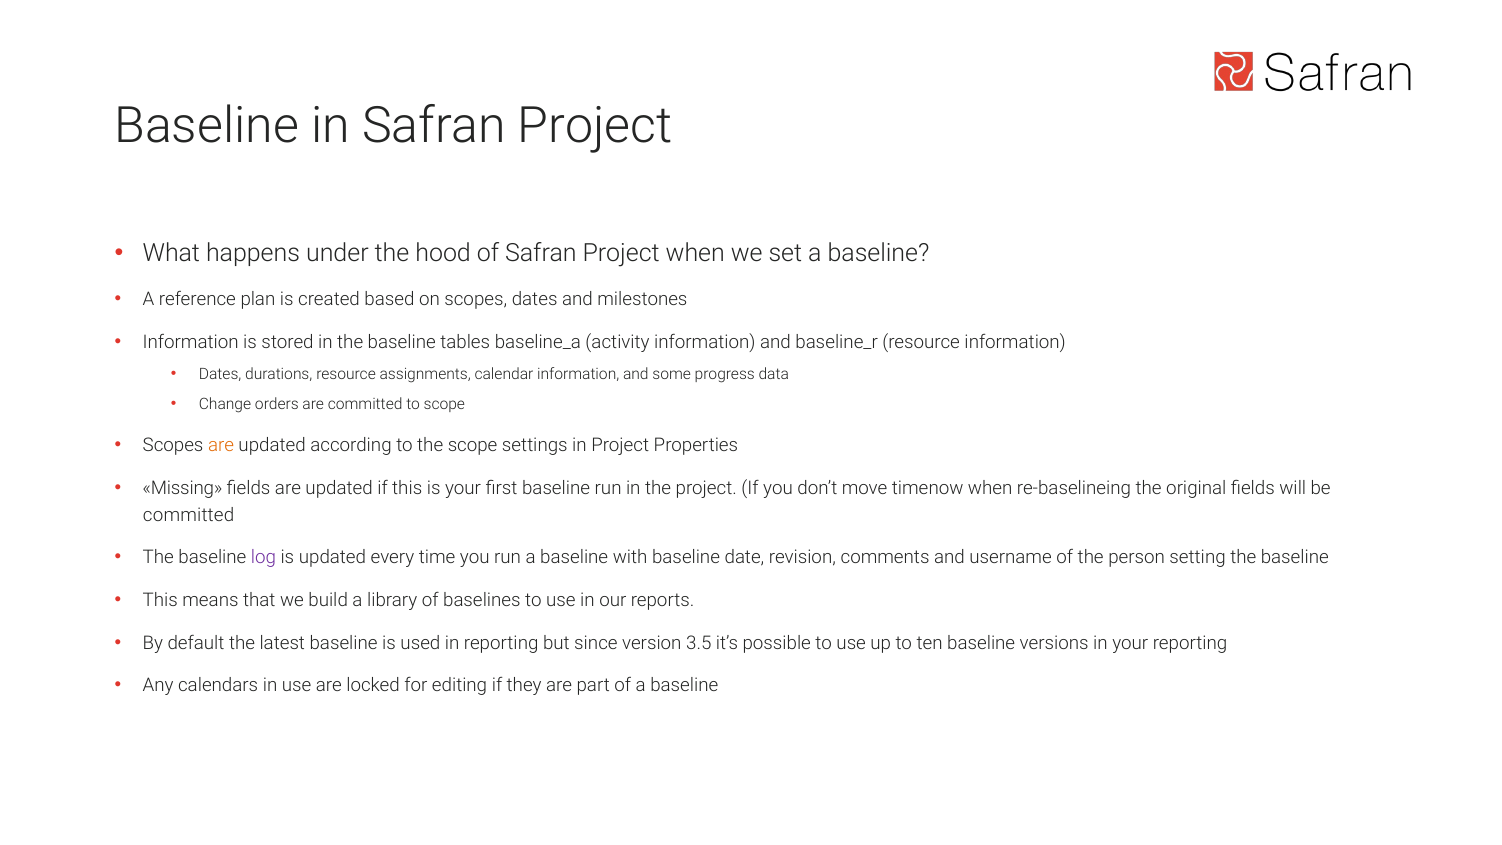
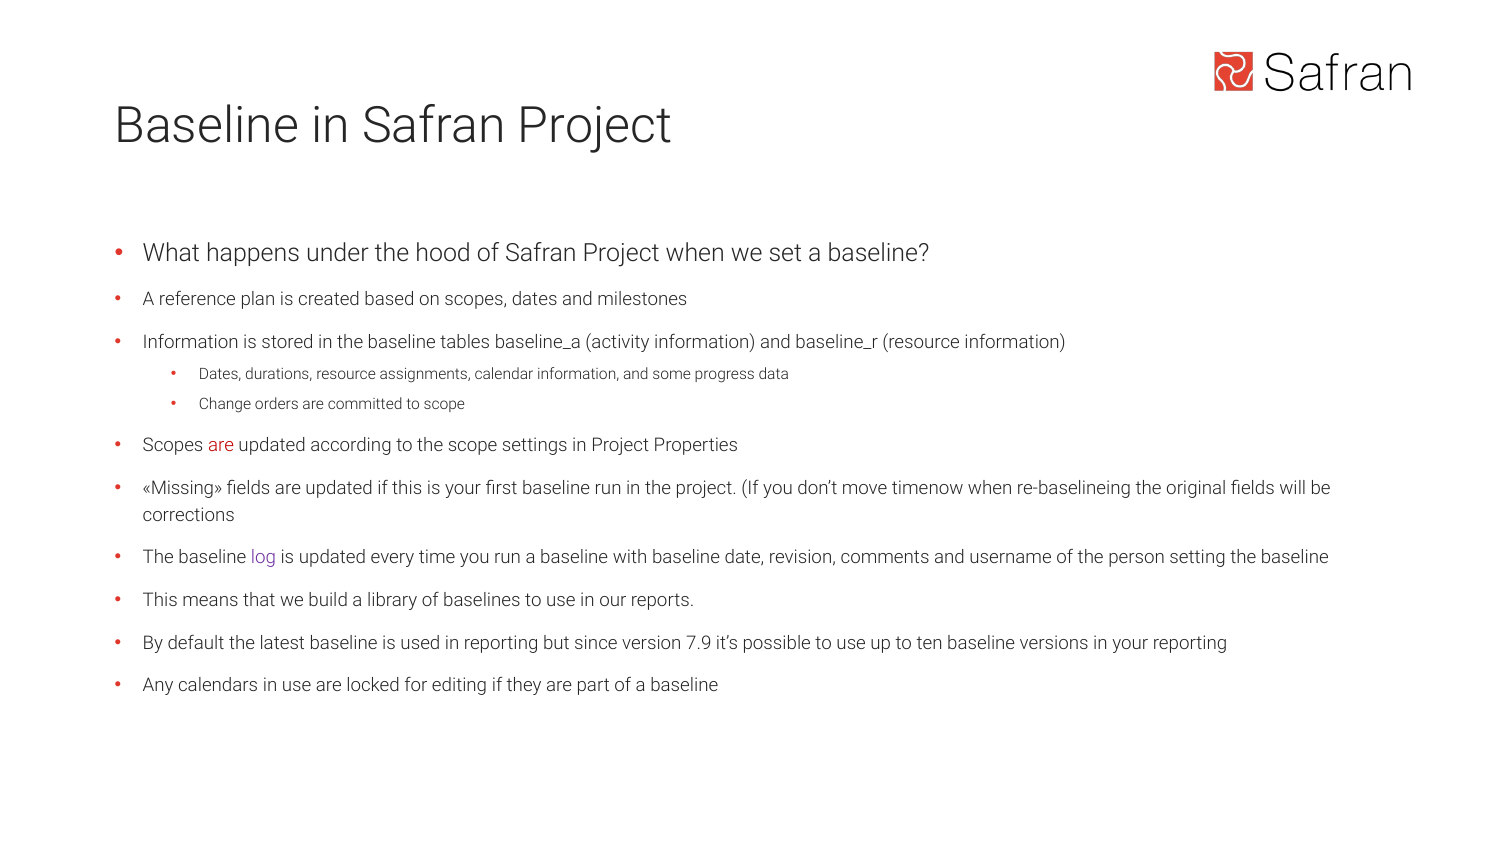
are at (221, 445) colour: orange -> red
committed at (189, 515): committed -> corrections
3.5: 3.5 -> 7.9
